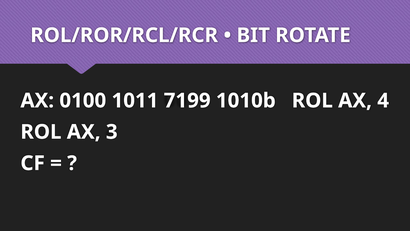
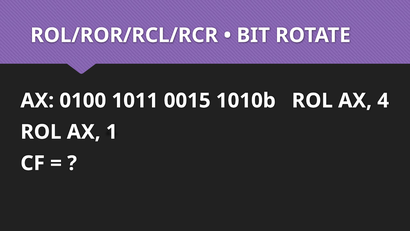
7199: 7199 -> 0015
3: 3 -> 1
